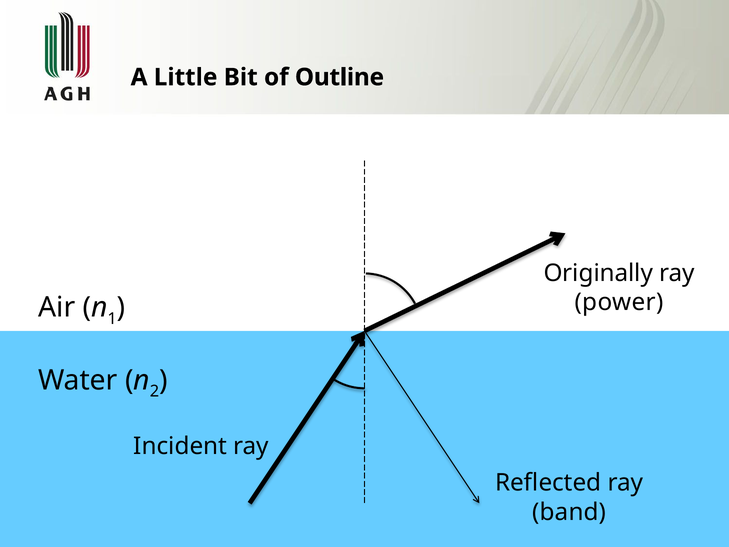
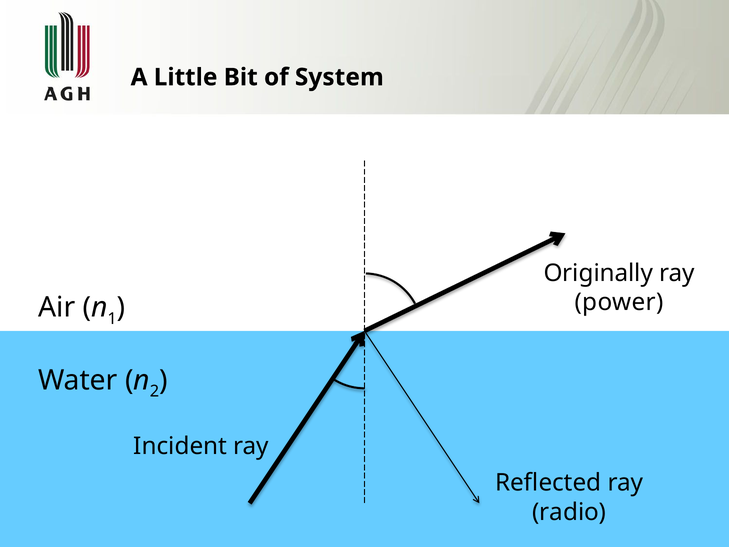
Outline: Outline -> System
band: band -> radio
